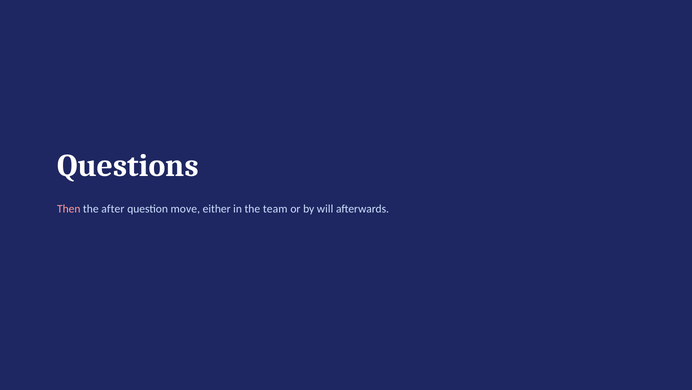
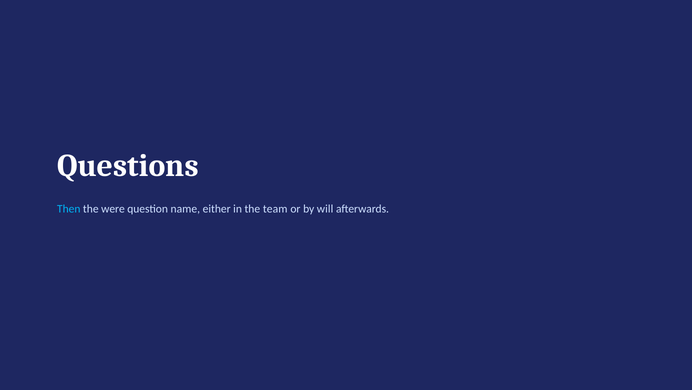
Then colour: pink -> light blue
after: after -> were
move: move -> name
